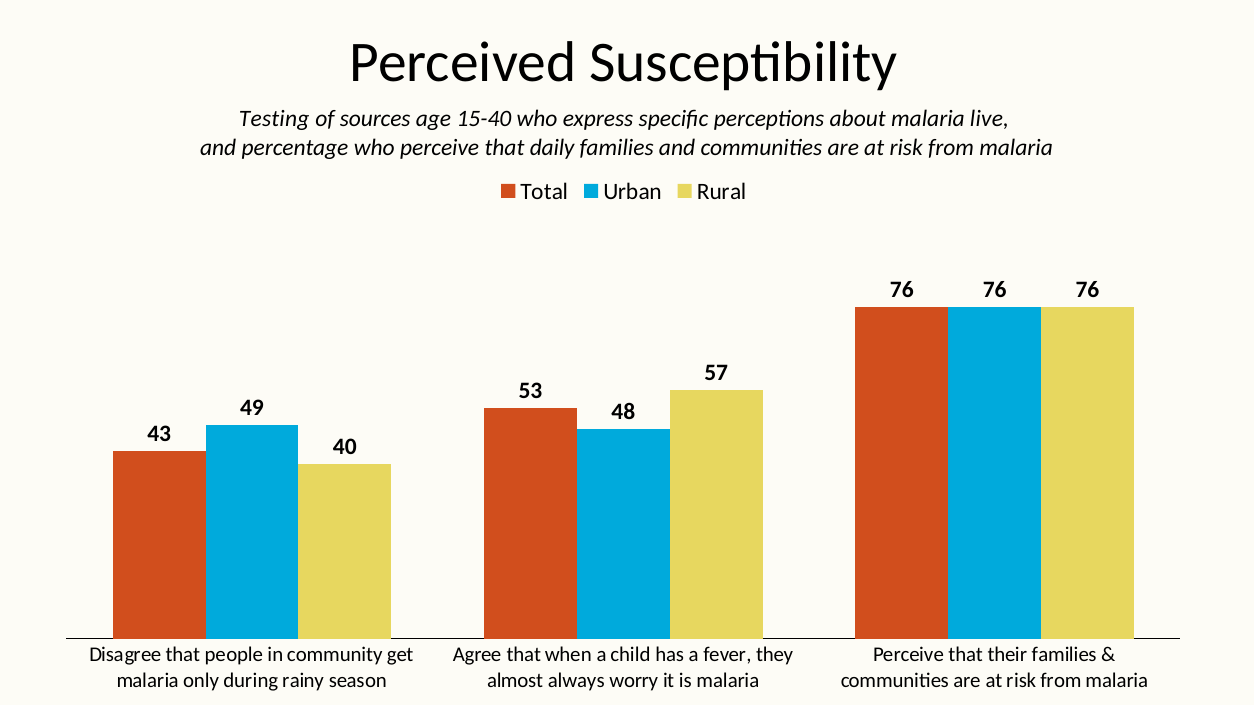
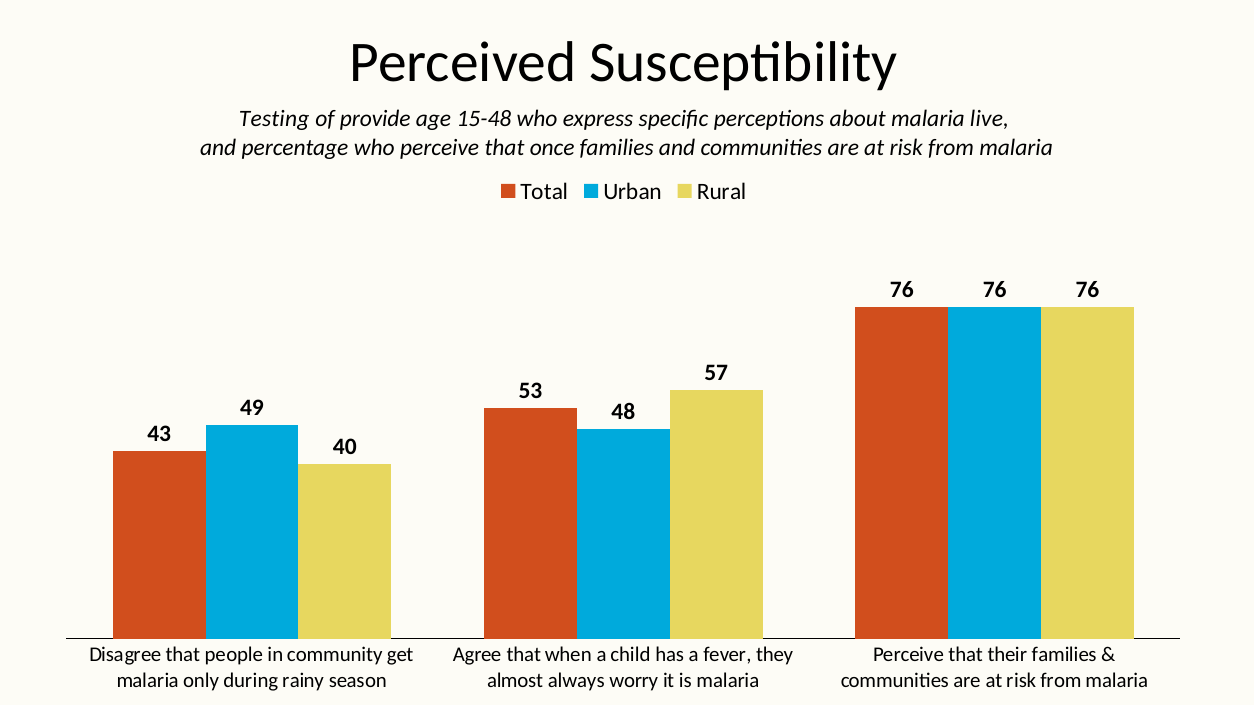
sources: sources -> provide
15-40: 15-40 -> 15-48
daily: daily -> once
